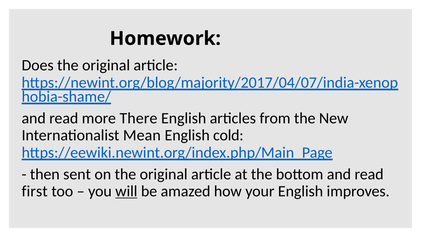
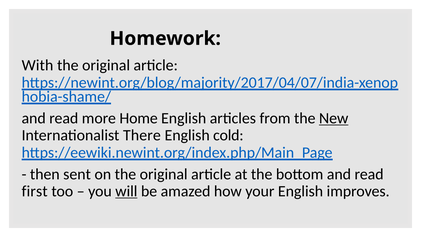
Does: Does -> With
There: There -> Home
New underline: none -> present
Mean: Mean -> There
